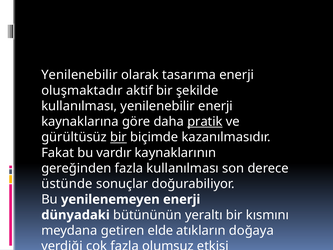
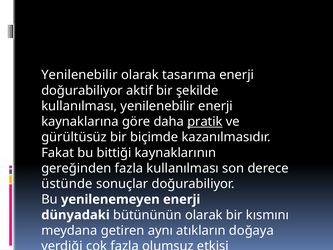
oluşmaktadır at (82, 90): oluşmaktadır -> doğurabiliyor
bir at (118, 137) underline: present -> none
vardır: vardır -> bittiği
bütününün yeraltı: yeraltı -> olarak
elde: elde -> aynı
